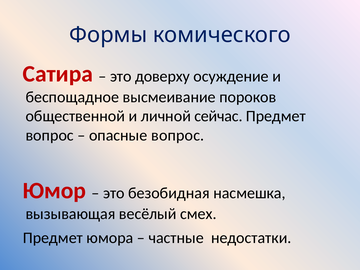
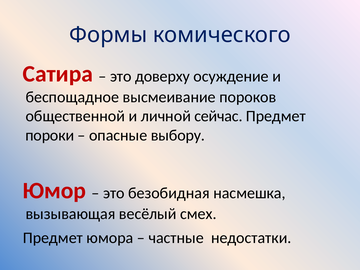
вопрос at (50, 135): вопрос -> пороки
опасные вопрос: вопрос -> выбору
